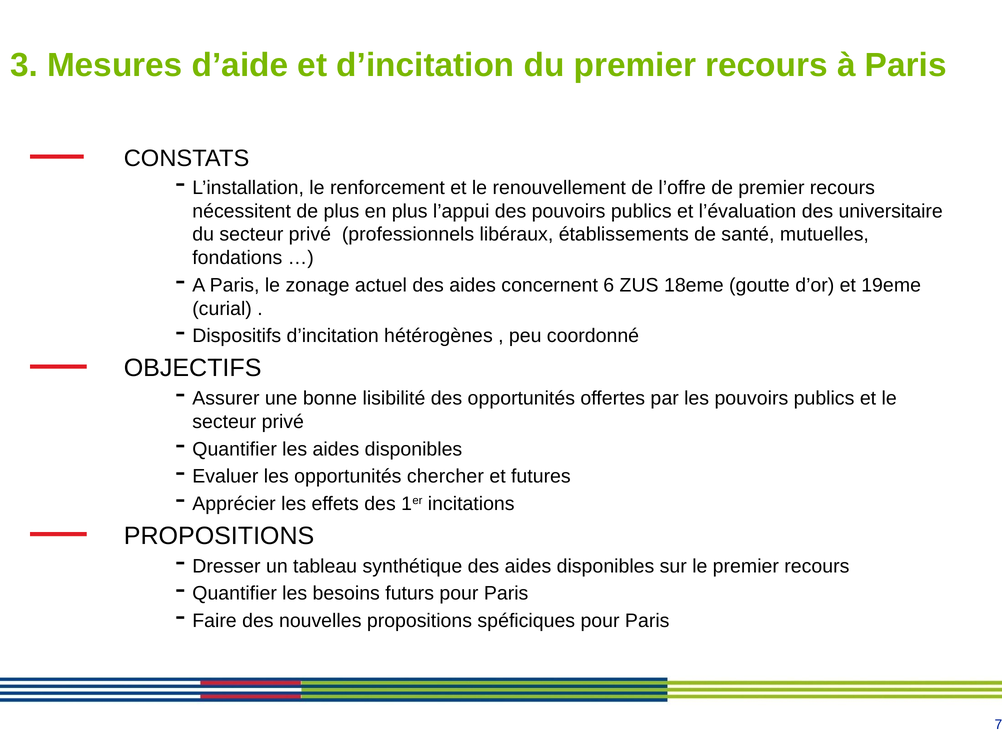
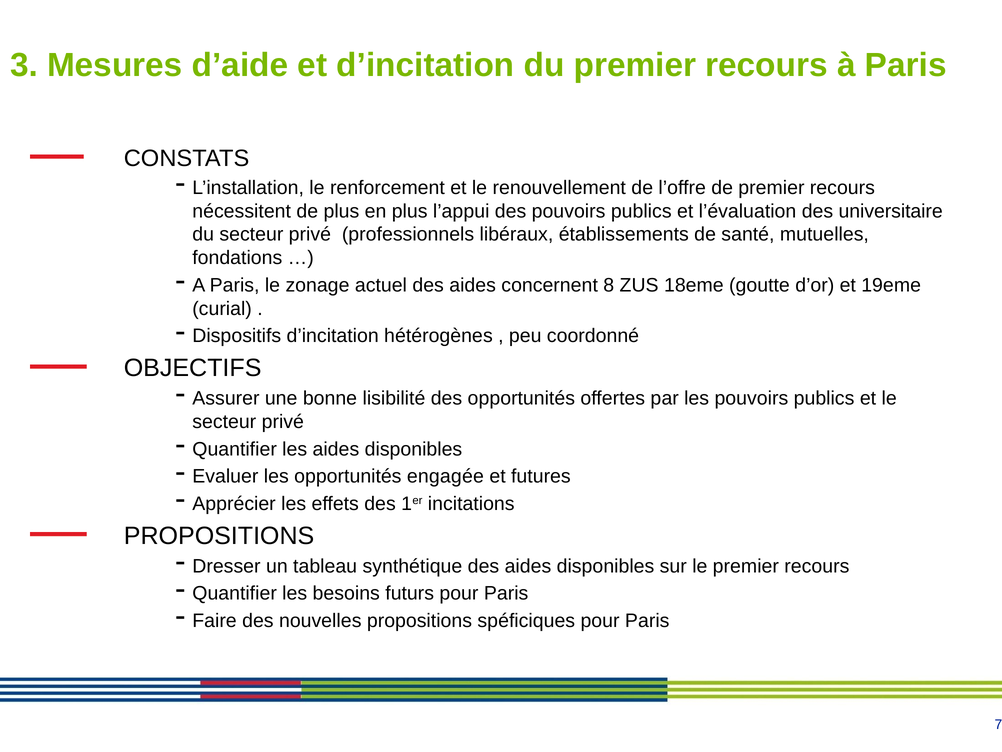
6: 6 -> 8
chercher: chercher -> engagée
